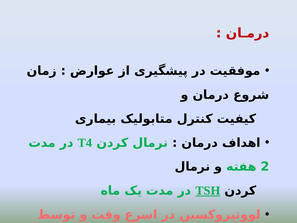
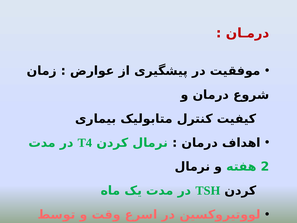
TSH underline: present -> none
